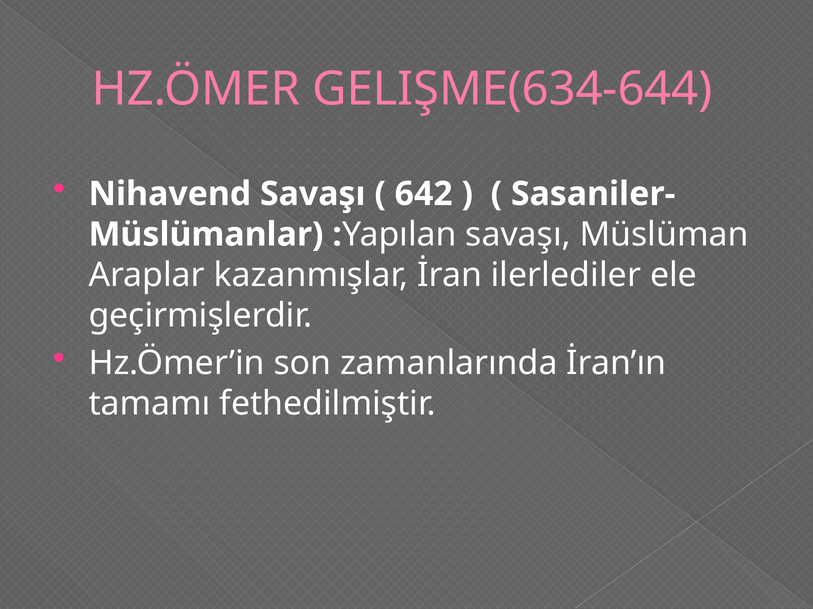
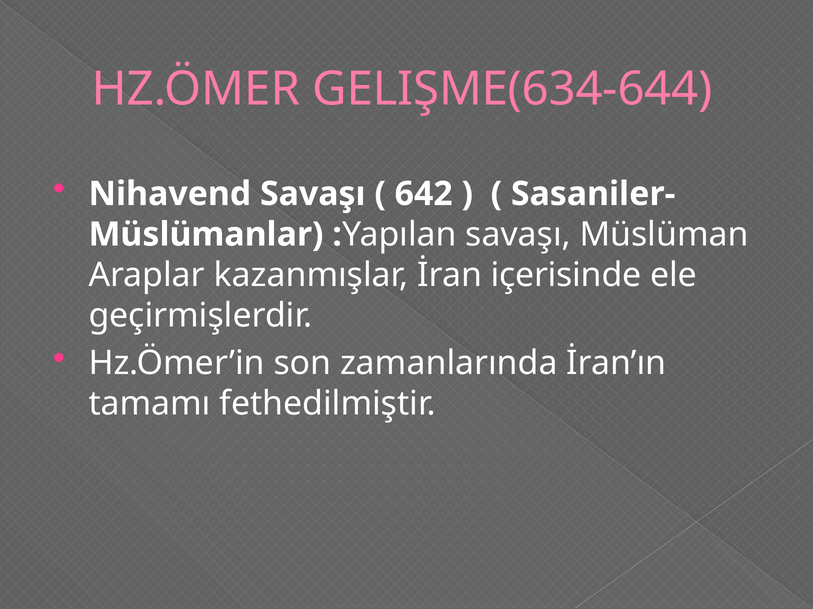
ilerlediler: ilerlediler -> içerisinde
